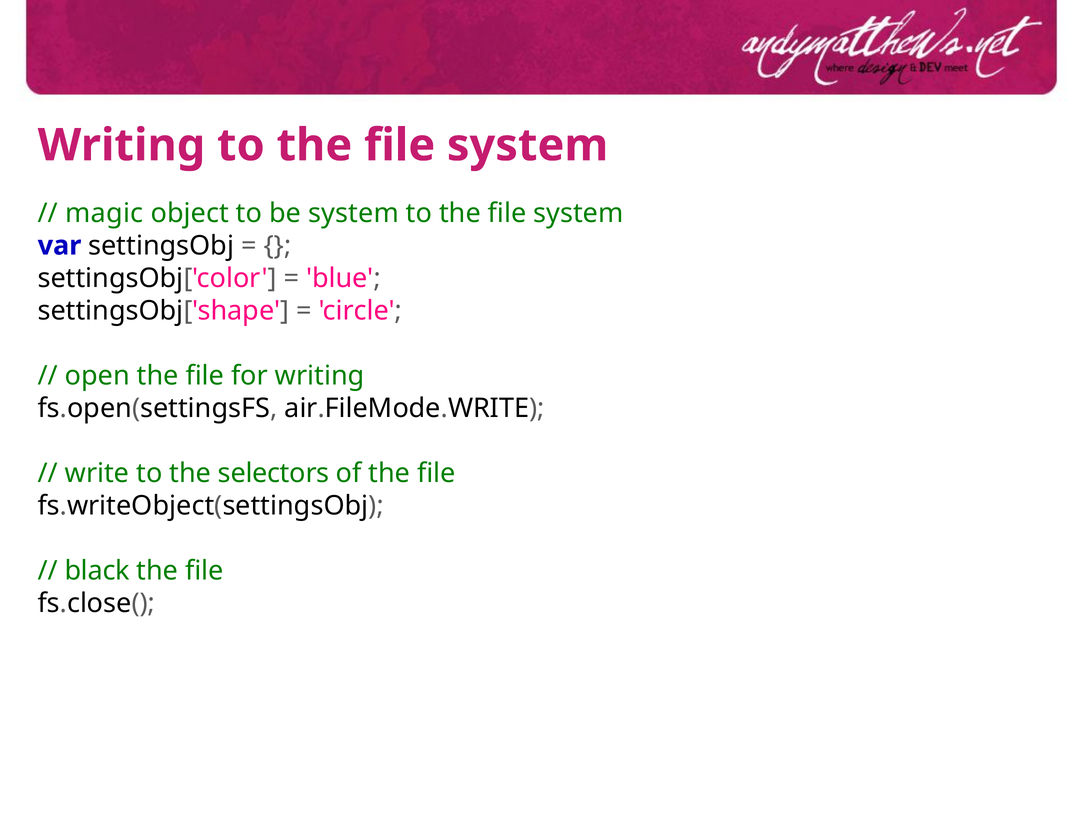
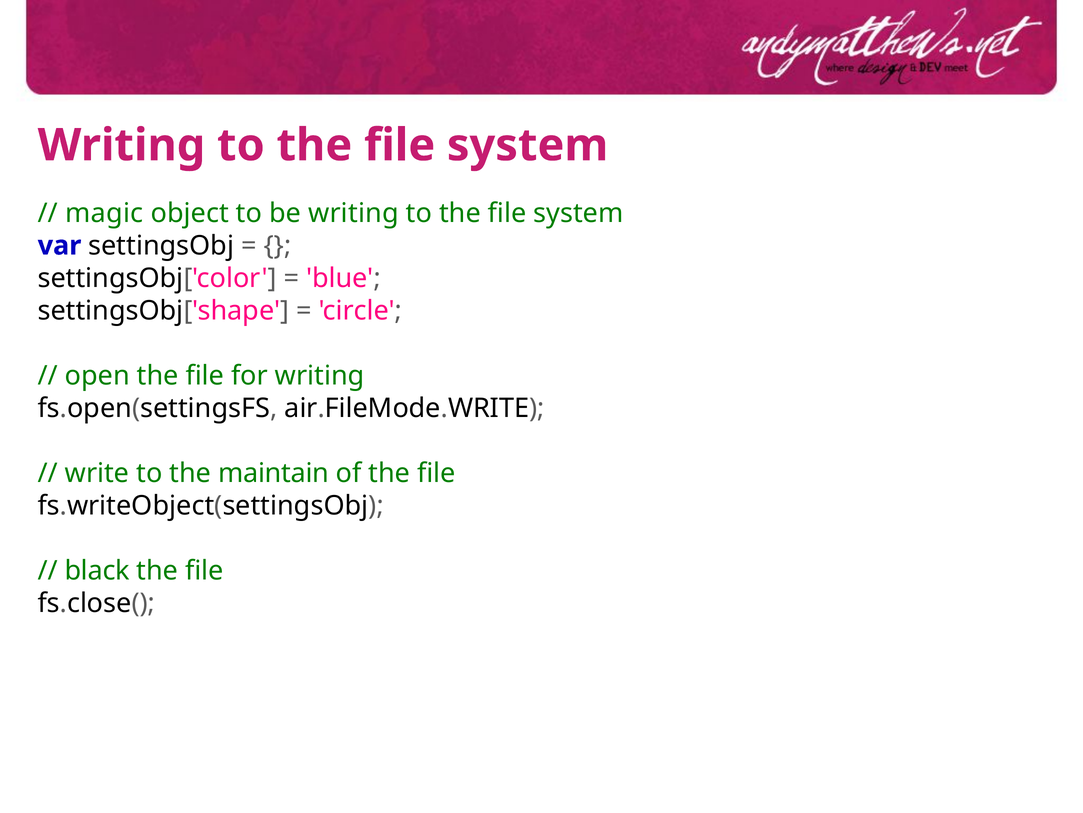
be system: system -> writing
selectors: selectors -> maintain
